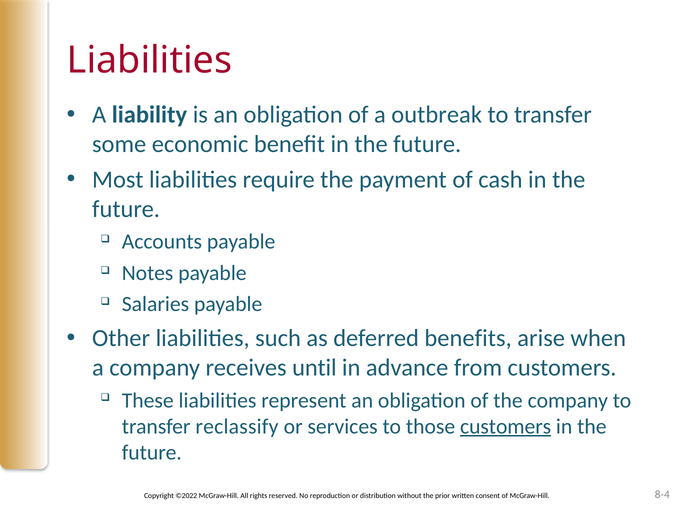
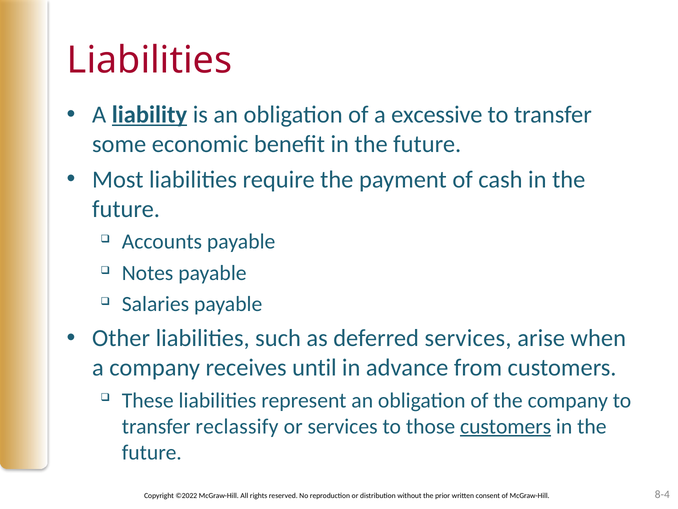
liability underline: none -> present
outbreak: outbreak -> excessive
deferred benefits: benefits -> services
